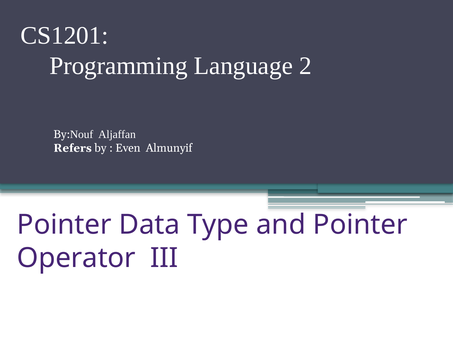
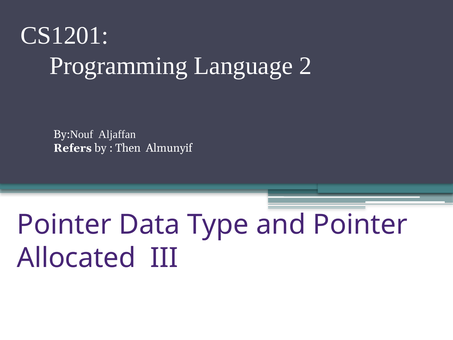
Even: Even -> Then
Operator: Operator -> Allocated
